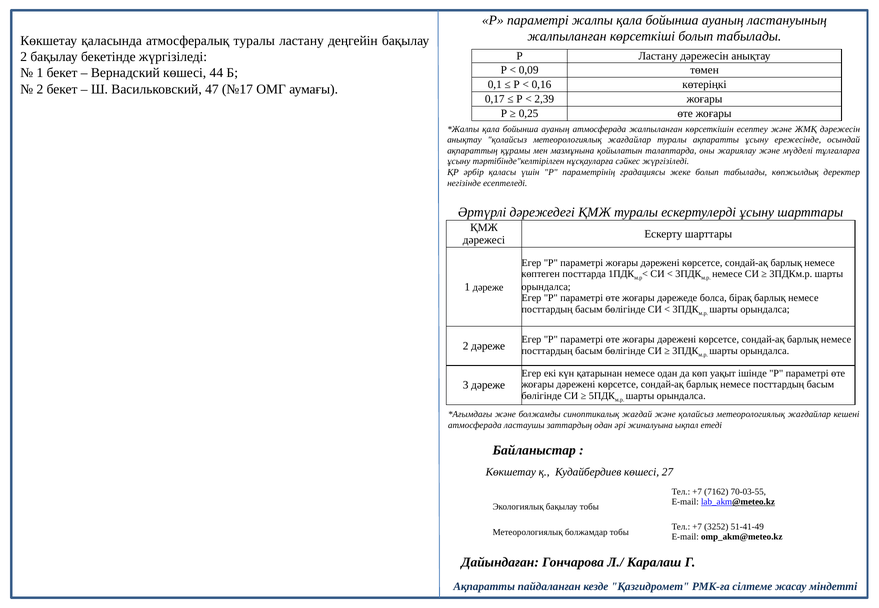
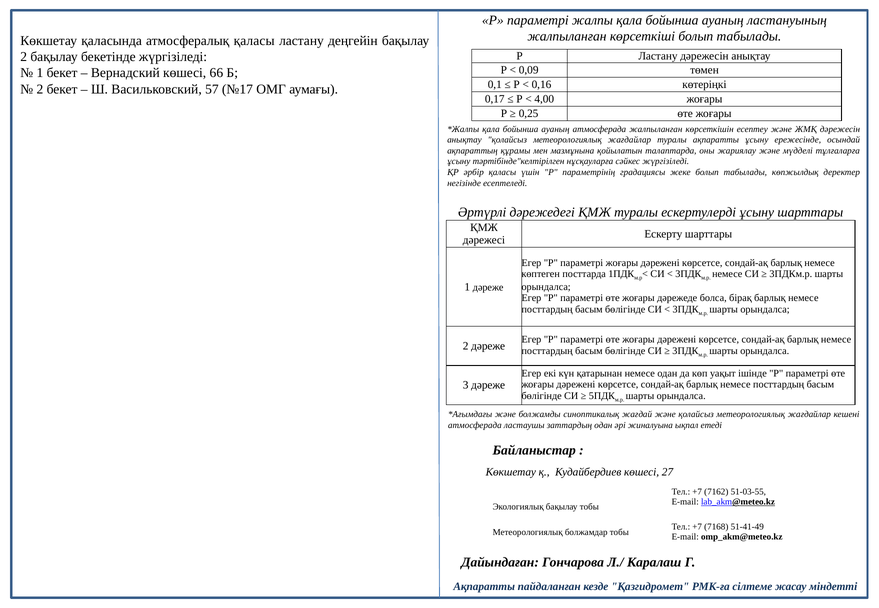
атмосфералық туралы: туралы -> қаласы
44: 44 -> 66
47: 47 -> 57
2,39: 2,39 -> 4,00
70-03-55: 70-03-55 -> 51-03-55
3252: 3252 -> 7168
